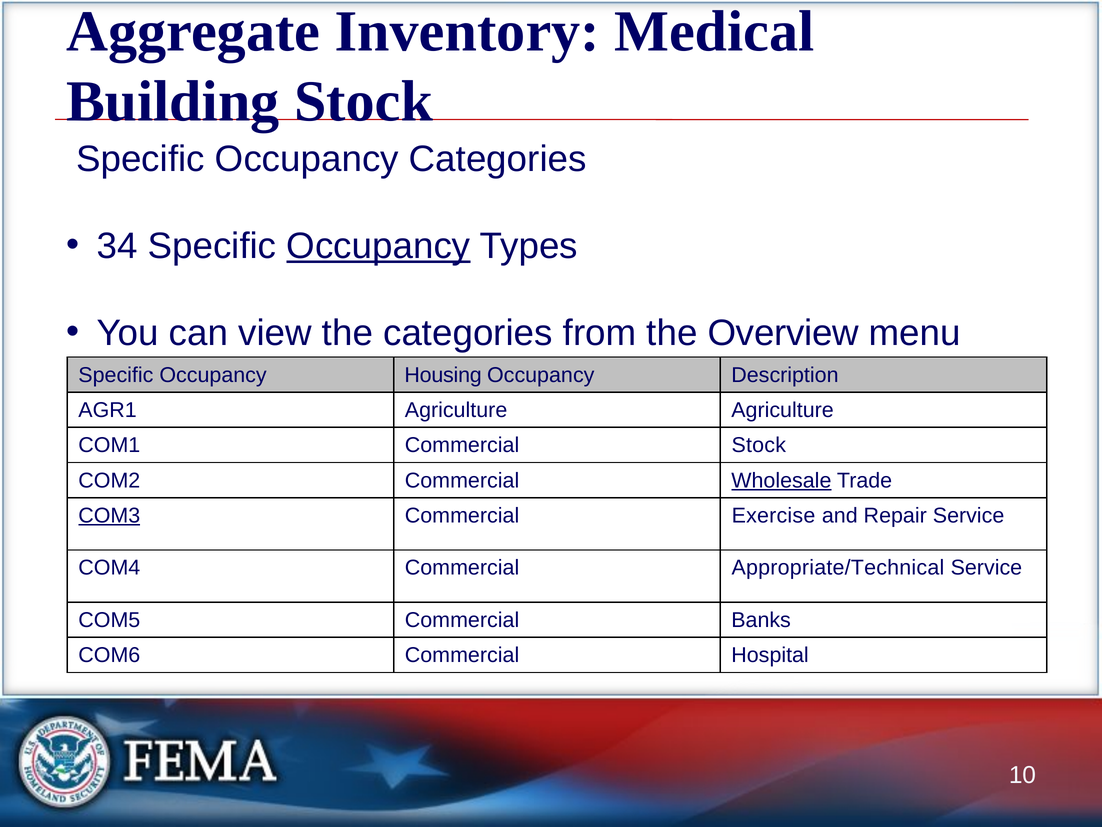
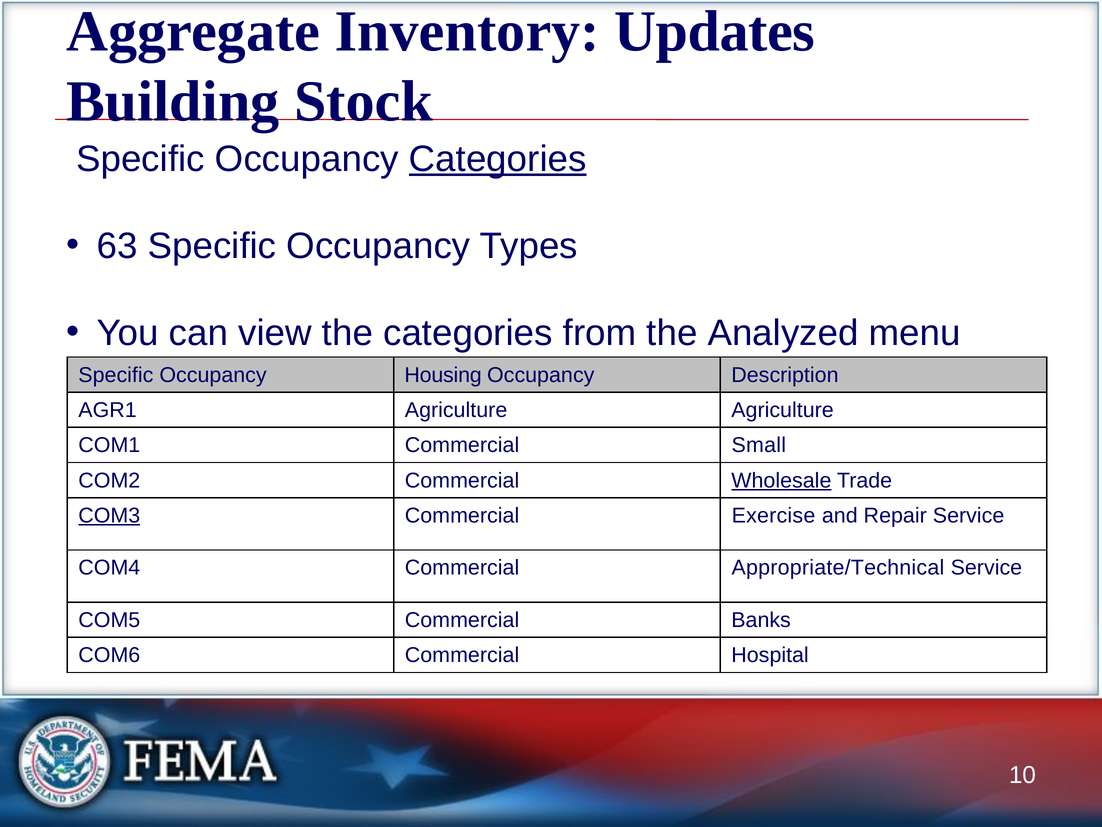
Medical: Medical -> Updates
Categories at (498, 159) underline: none -> present
34: 34 -> 63
Occupancy at (378, 246) underline: present -> none
Overview: Overview -> Analyzed
Commercial Stock: Stock -> Small
